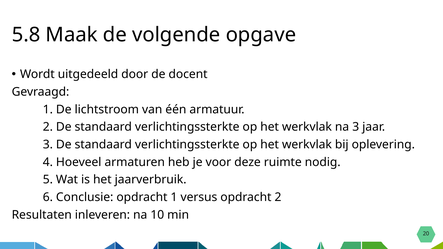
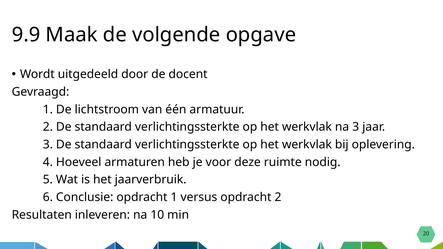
5.8: 5.8 -> 9.9
